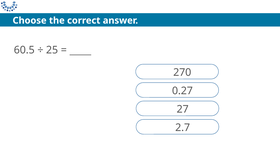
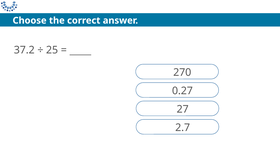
60.5: 60.5 -> 37.2
